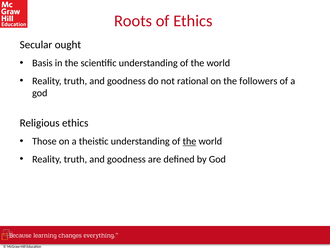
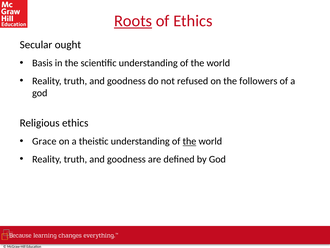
Roots underline: none -> present
rational: rational -> refused
Those: Those -> Grace
